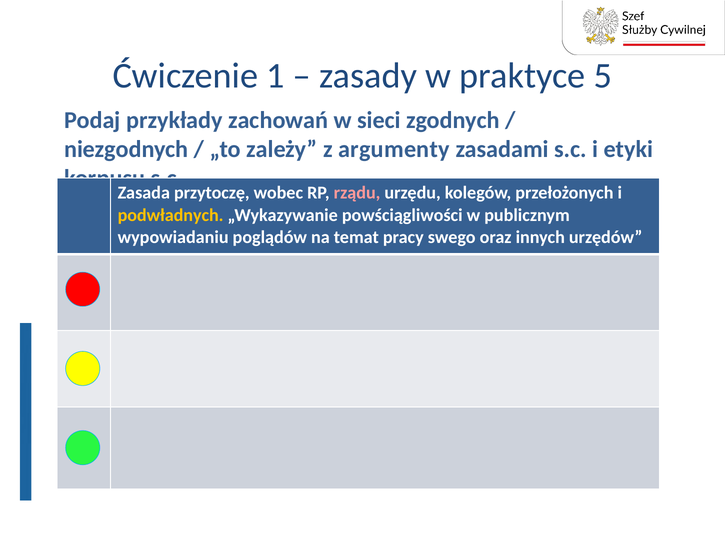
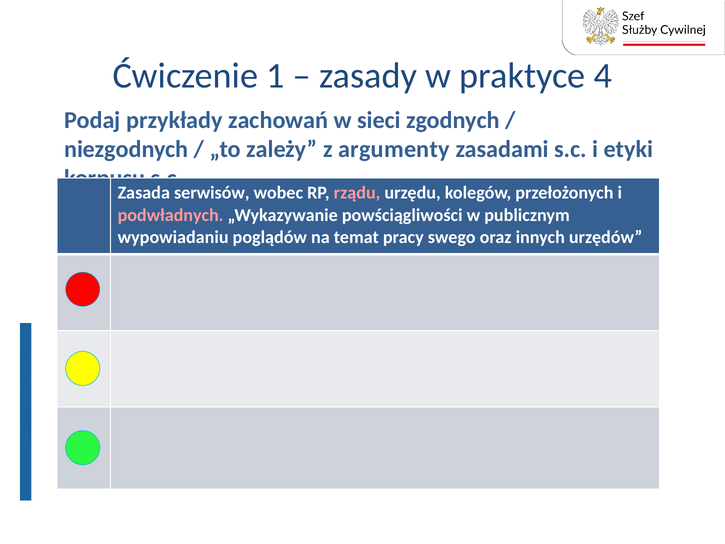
5: 5 -> 4
przytoczę: przytoczę -> serwisów
podwładnych colour: yellow -> pink
